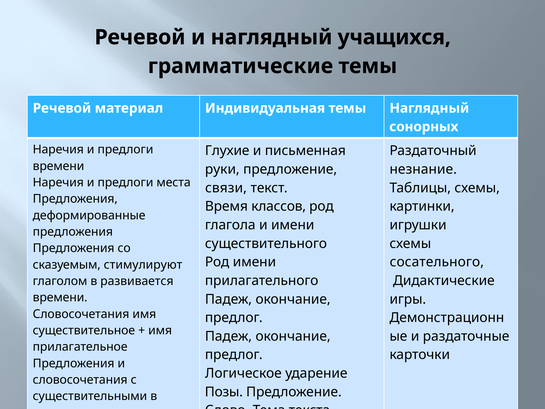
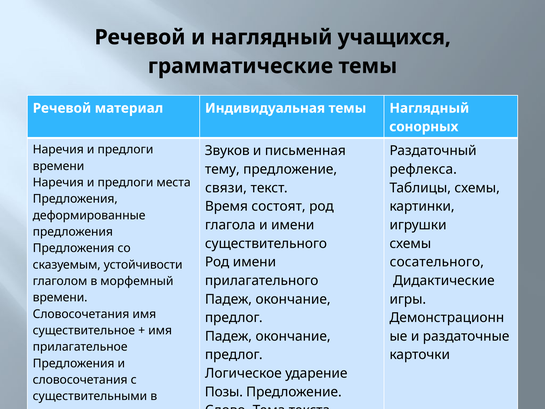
Глухие: Глухие -> Звуков
руки: руки -> тему
незнание: незнание -> рефлекса
классов: классов -> состоят
стимулируют: стимулируют -> устойчивости
развивается: развивается -> морфемный
